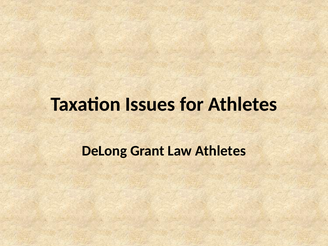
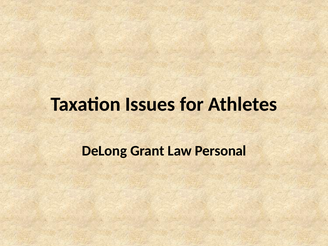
Law Athletes: Athletes -> Personal
